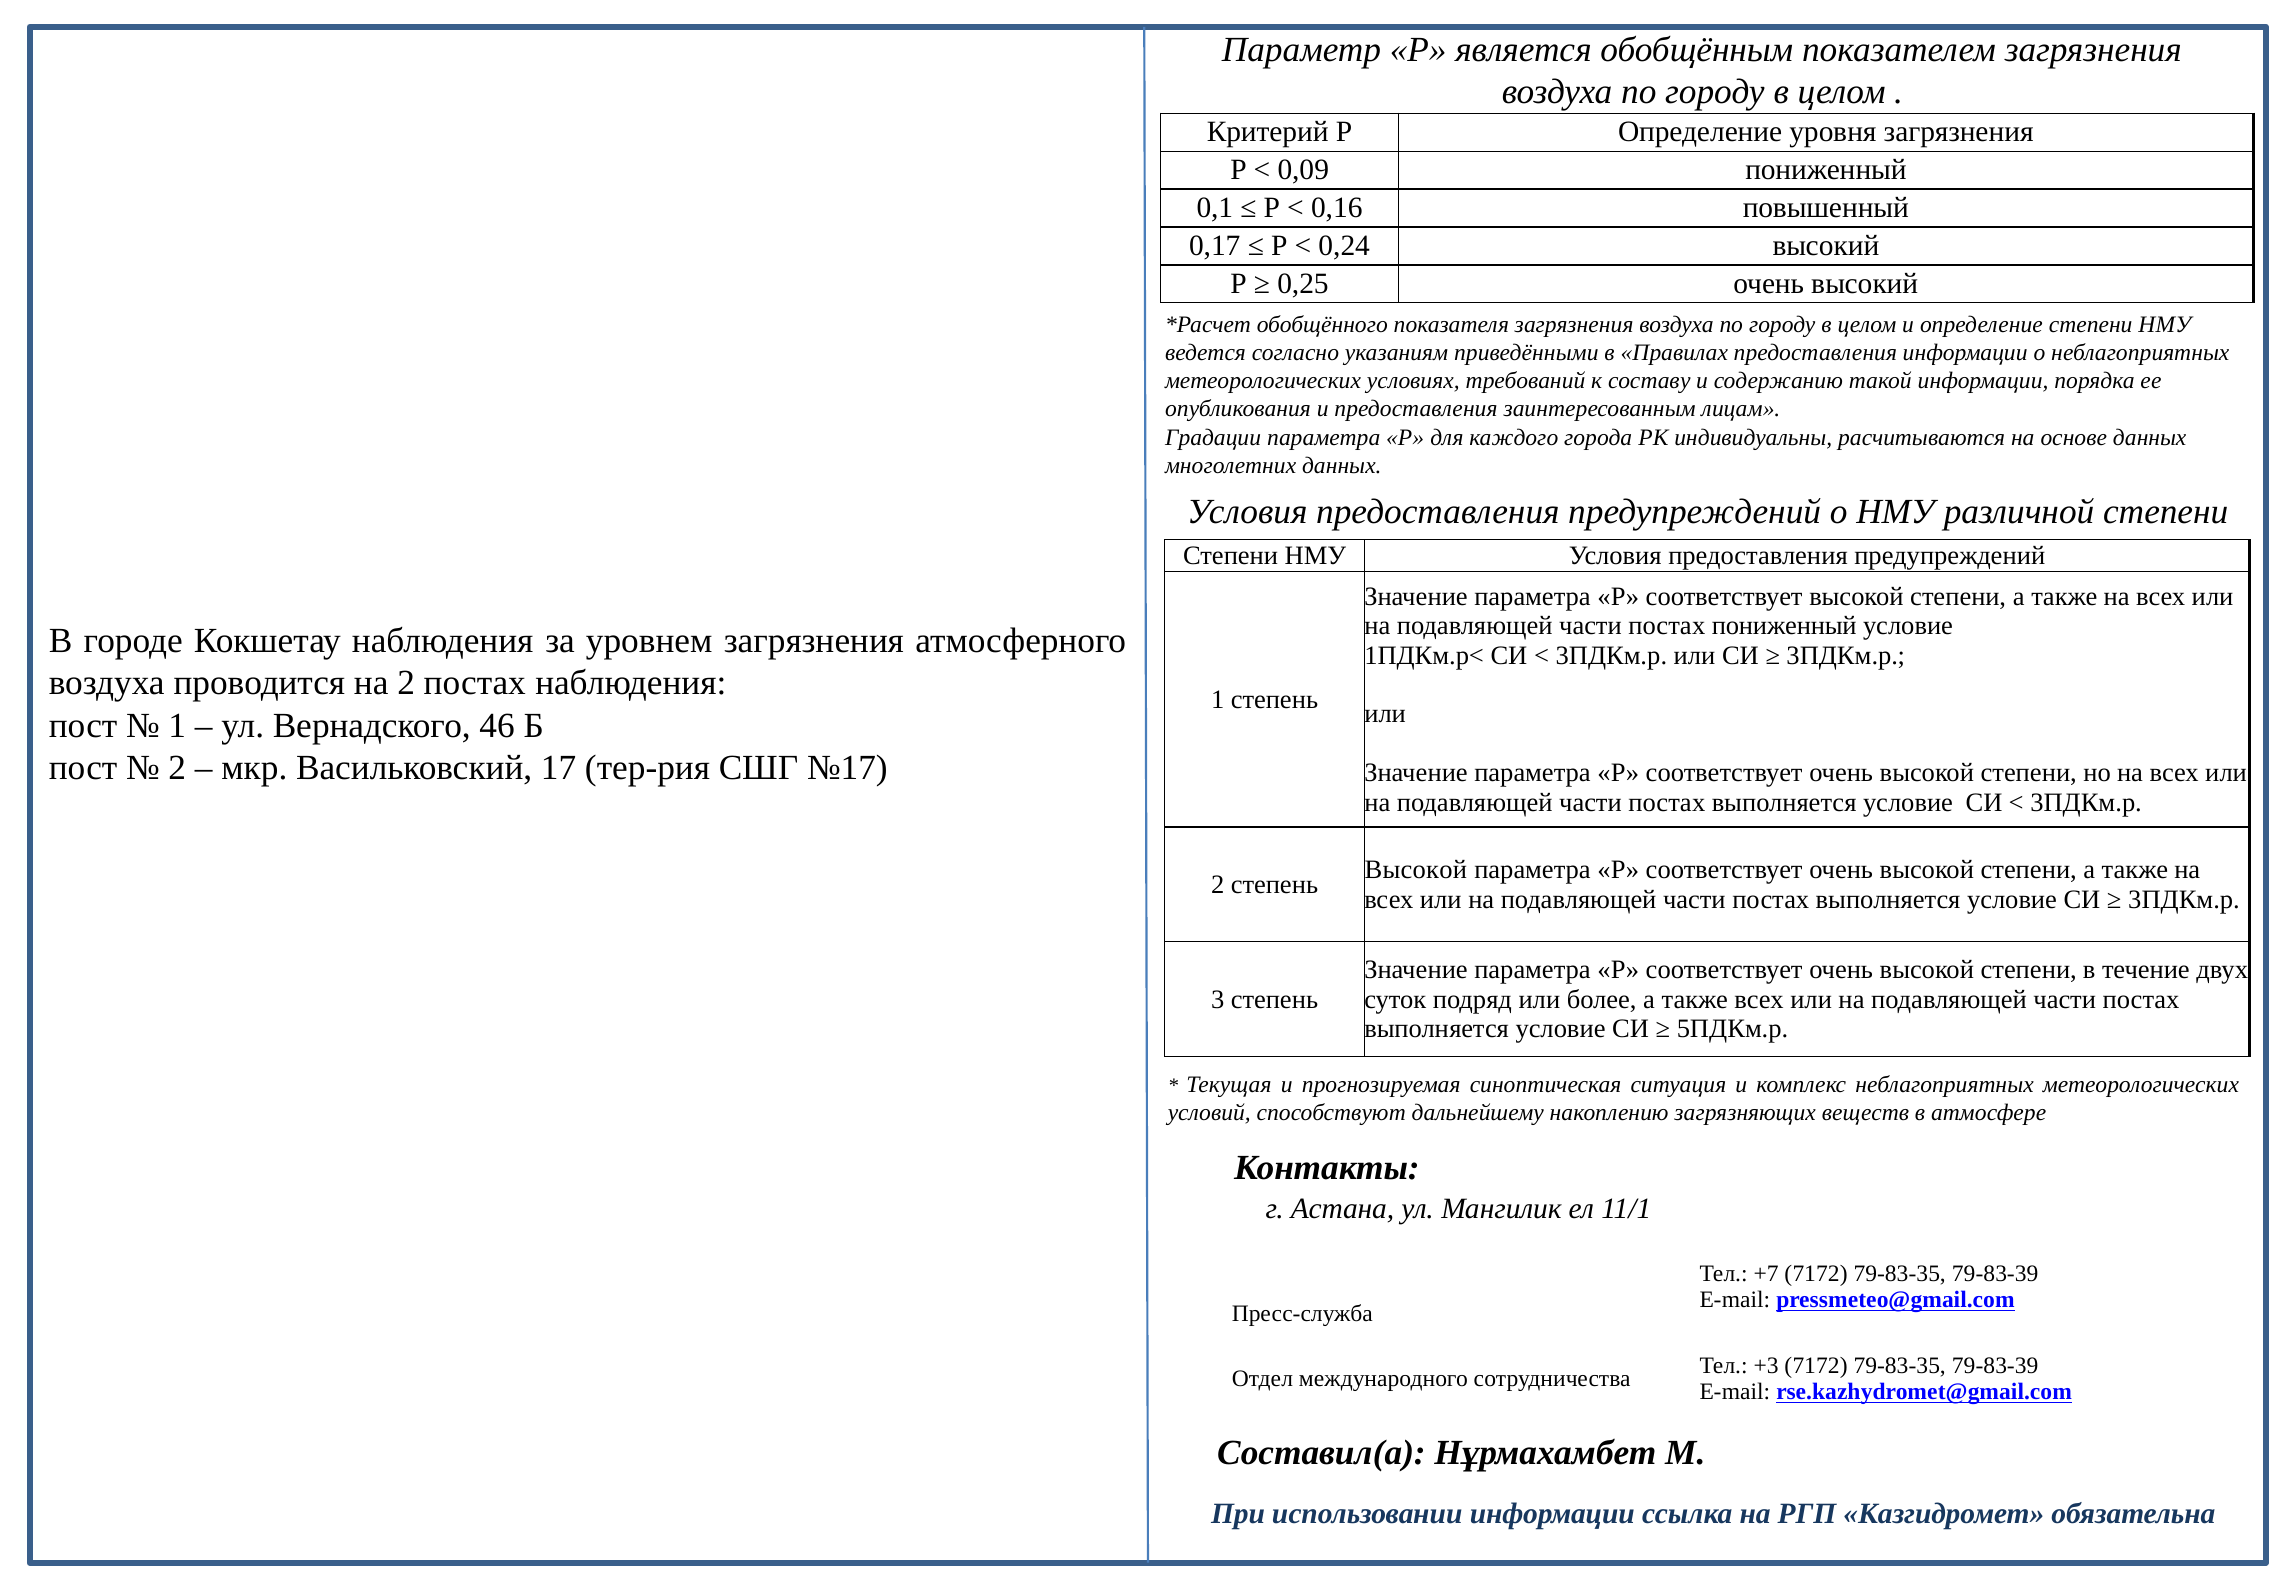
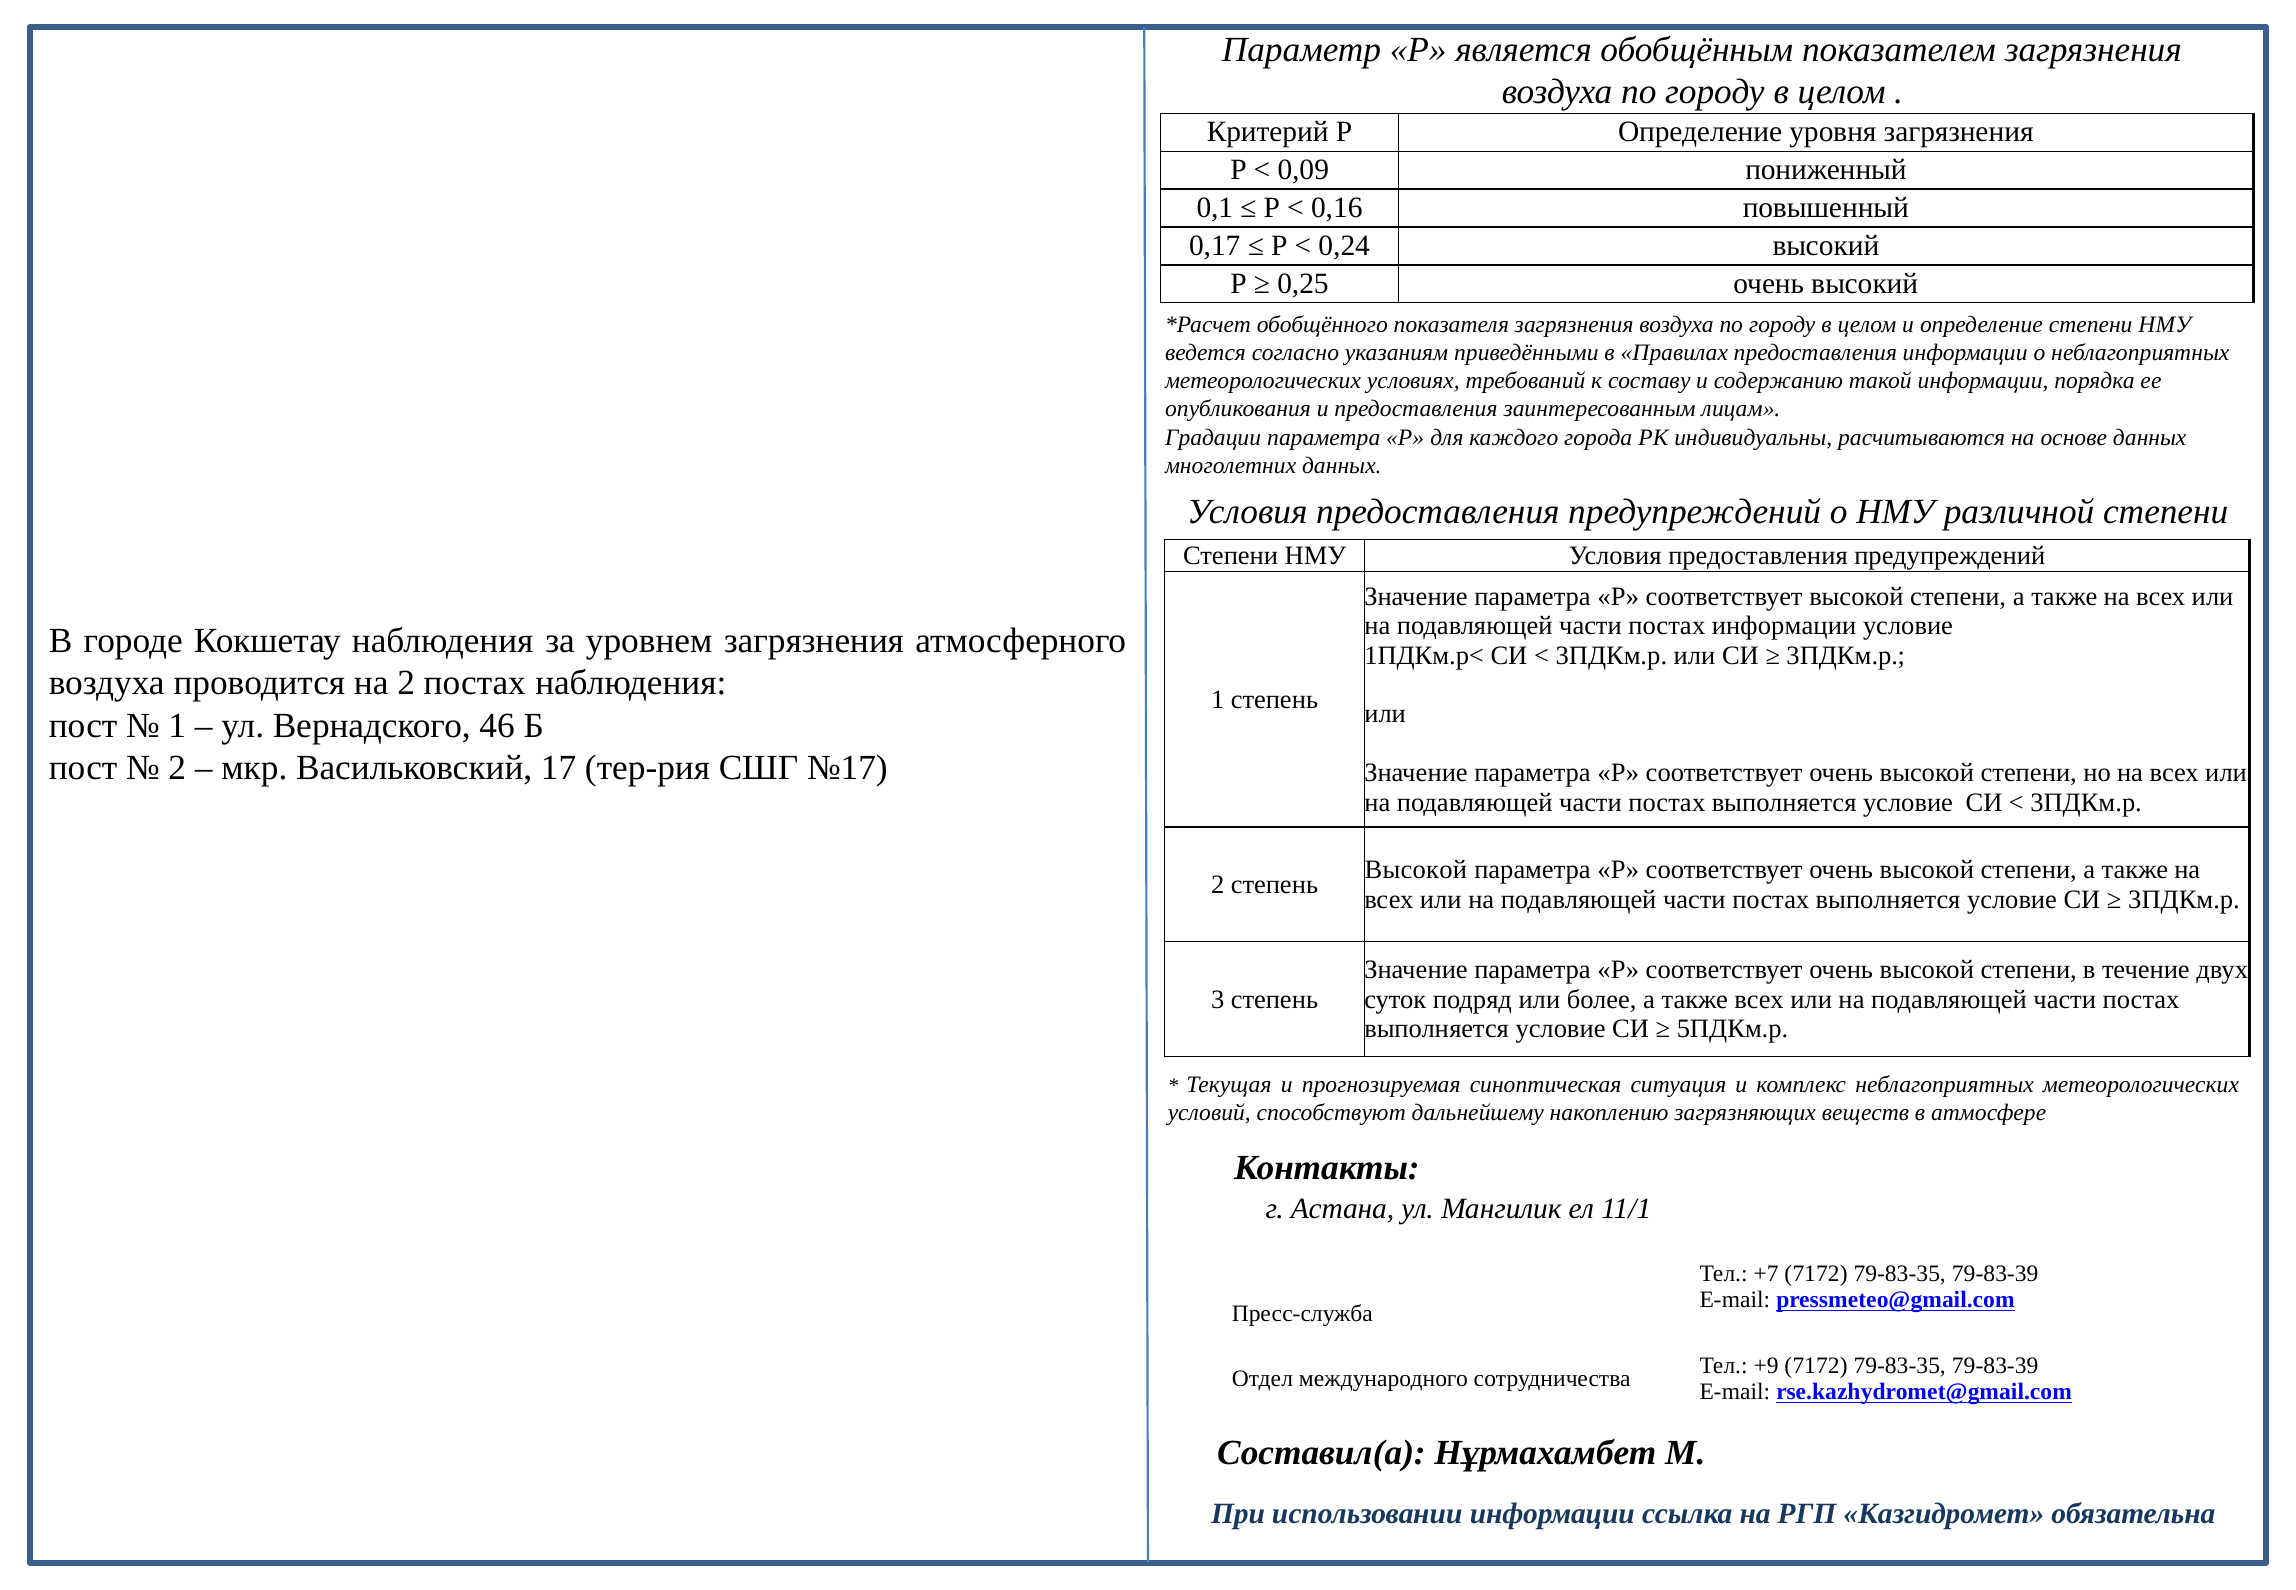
постах пониженный: пониженный -> информации
+3: +3 -> +9
